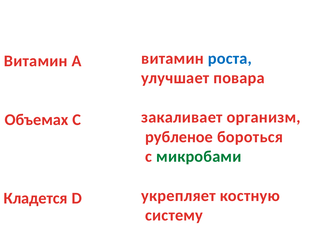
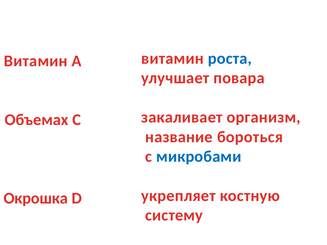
рубленое: рубленое -> название
микробами colour: green -> blue
Кладется: Кладется -> Окрошка
